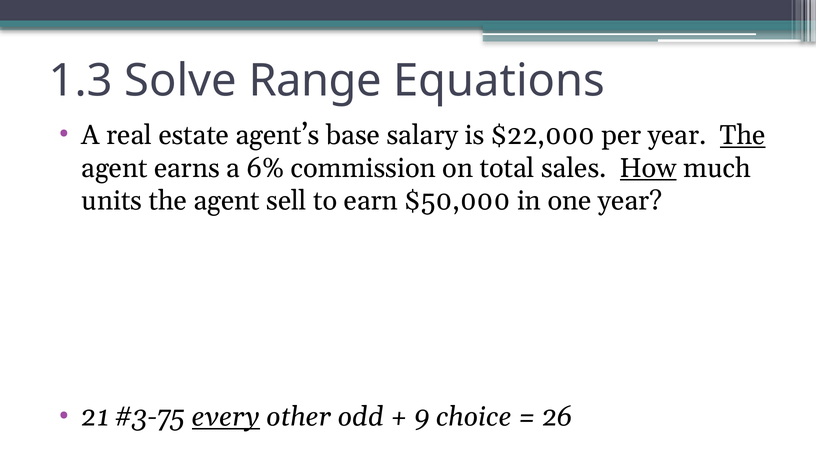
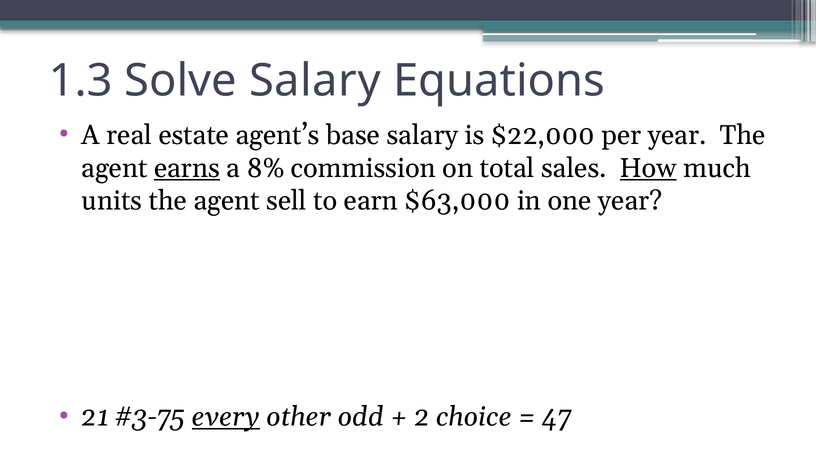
Solve Range: Range -> Salary
The at (743, 135) underline: present -> none
earns underline: none -> present
6%: 6% -> 8%
$50,000: $50,000 -> $63,000
9: 9 -> 2
26: 26 -> 47
